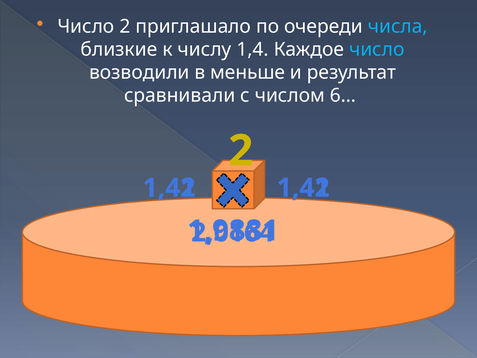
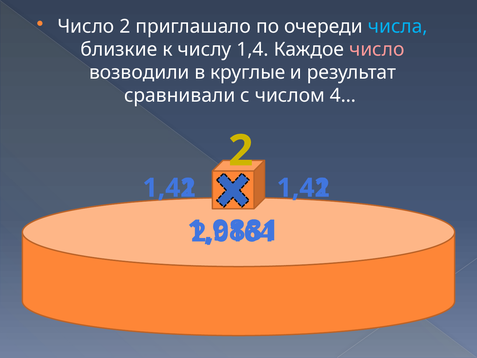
число at (377, 49) colour: light blue -> pink
меньше: меньше -> круглые
6…: 6… -> 4…
